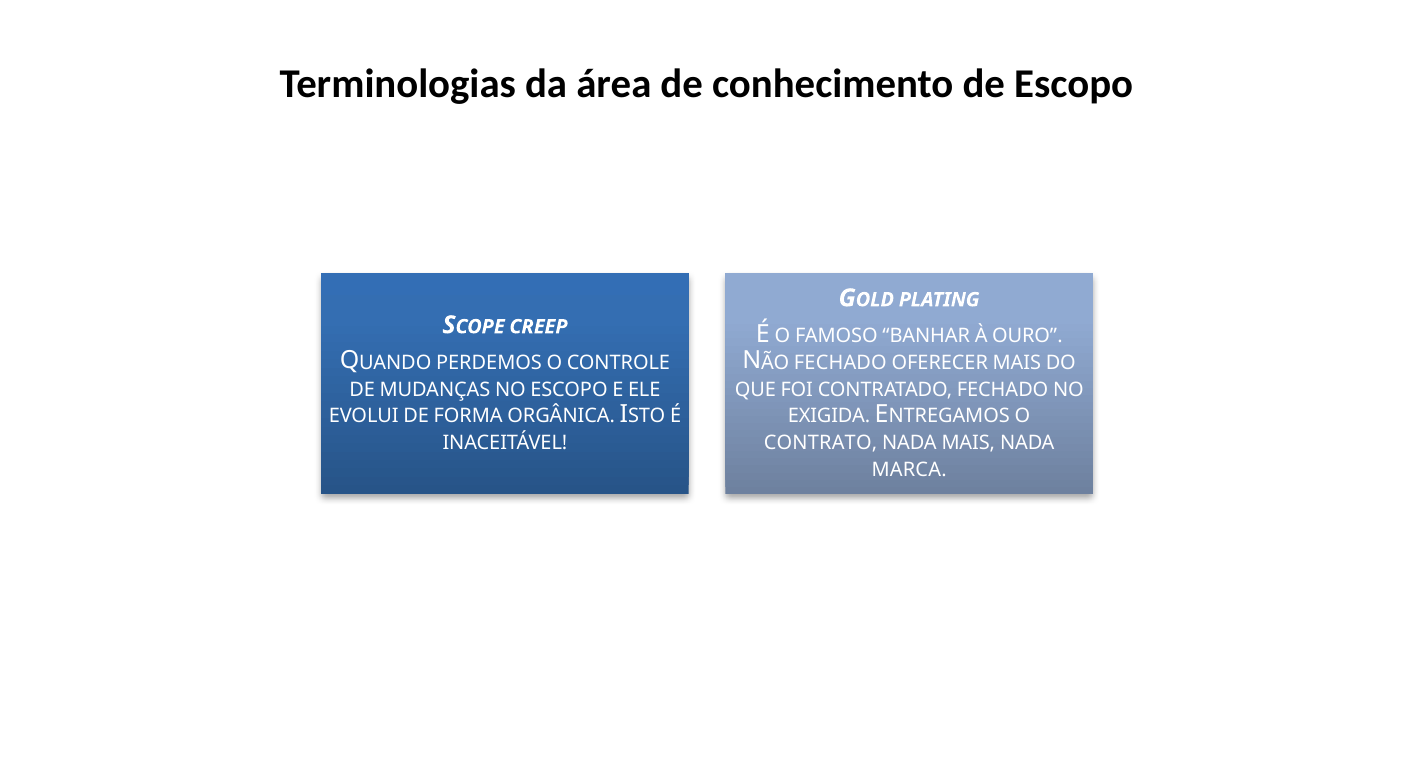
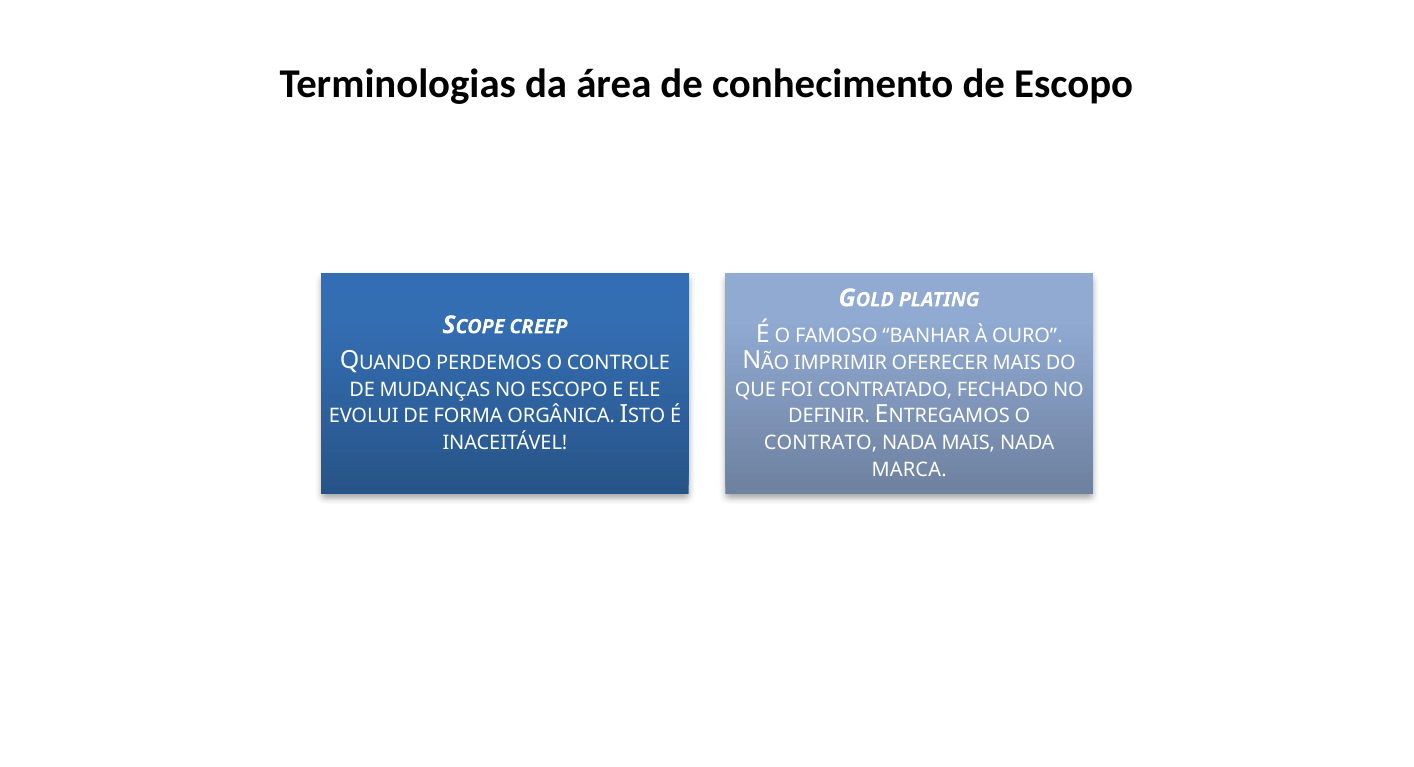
NÃO FECHADO: FECHADO -> IMPRIMIR
EXIGIDA: EXIGIDA -> DEFINIR
